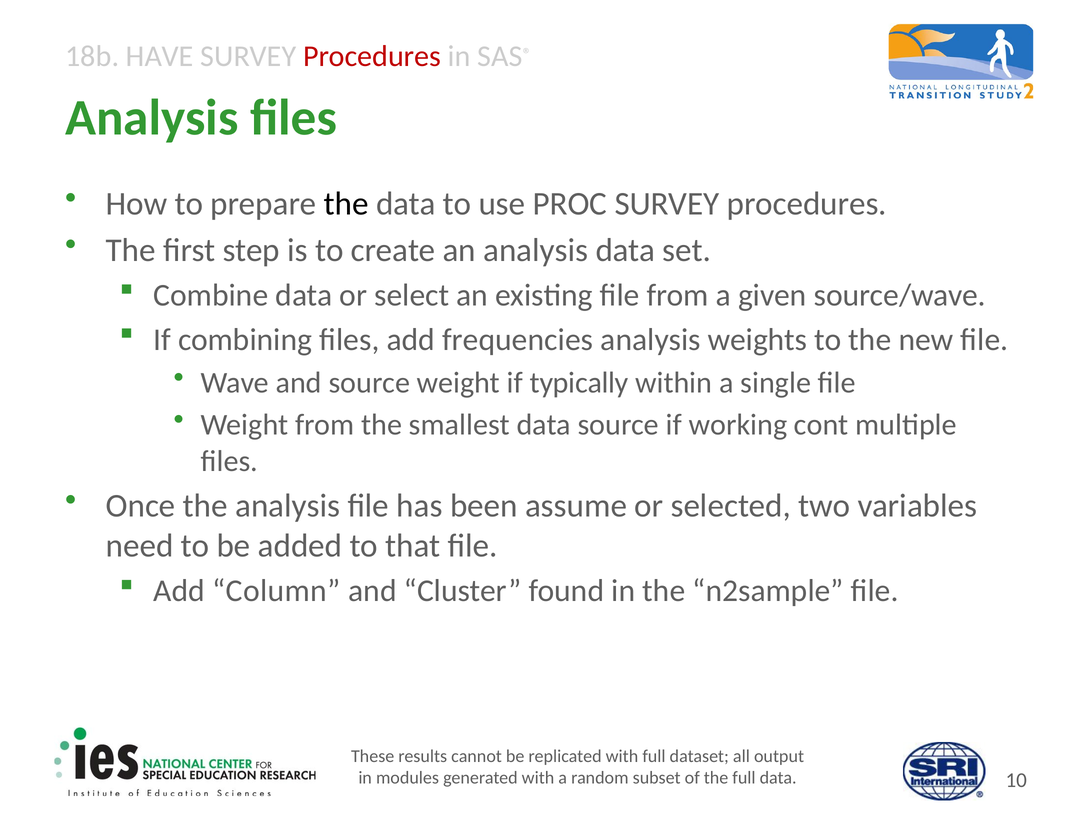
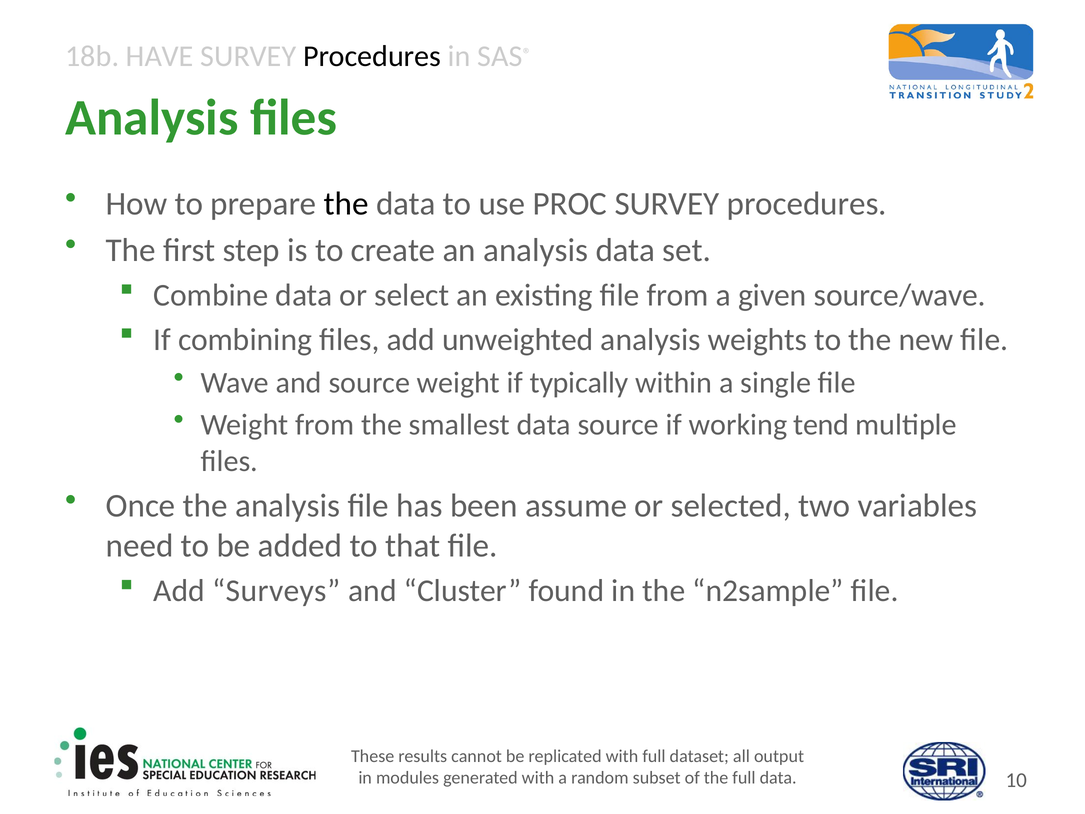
Procedures at (372, 56) colour: red -> black
frequencies: frequencies -> unweighted
cont: cont -> tend
Column: Column -> Surveys
